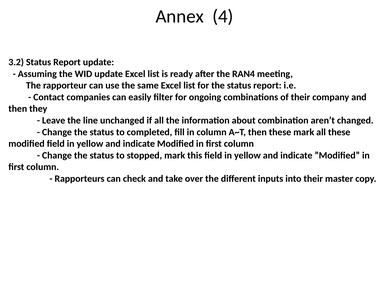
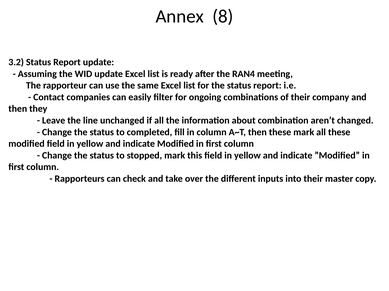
4: 4 -> 8
